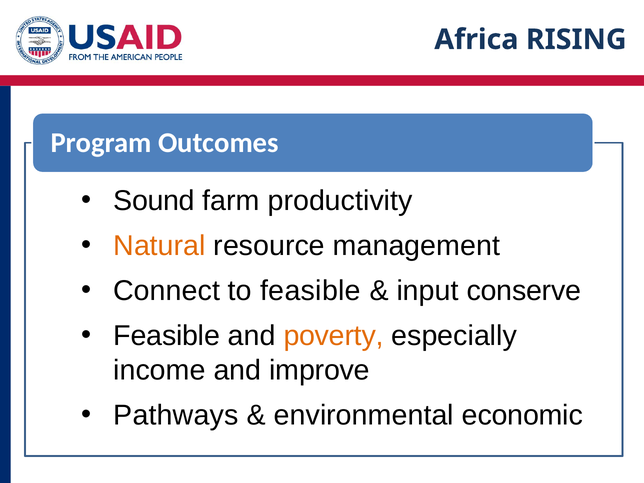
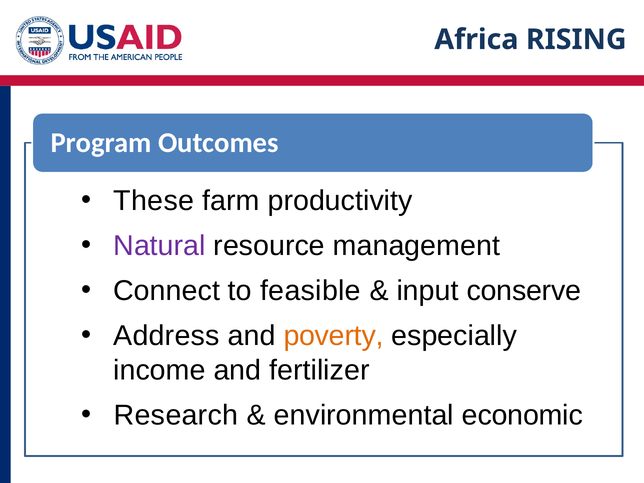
Sound: Sound -> These
Natural colour: orange -> purple
Feasible at (167, 336): Feasible -> Address
improve: improve -> fertilizer
Pathways: Pathways -> Research
